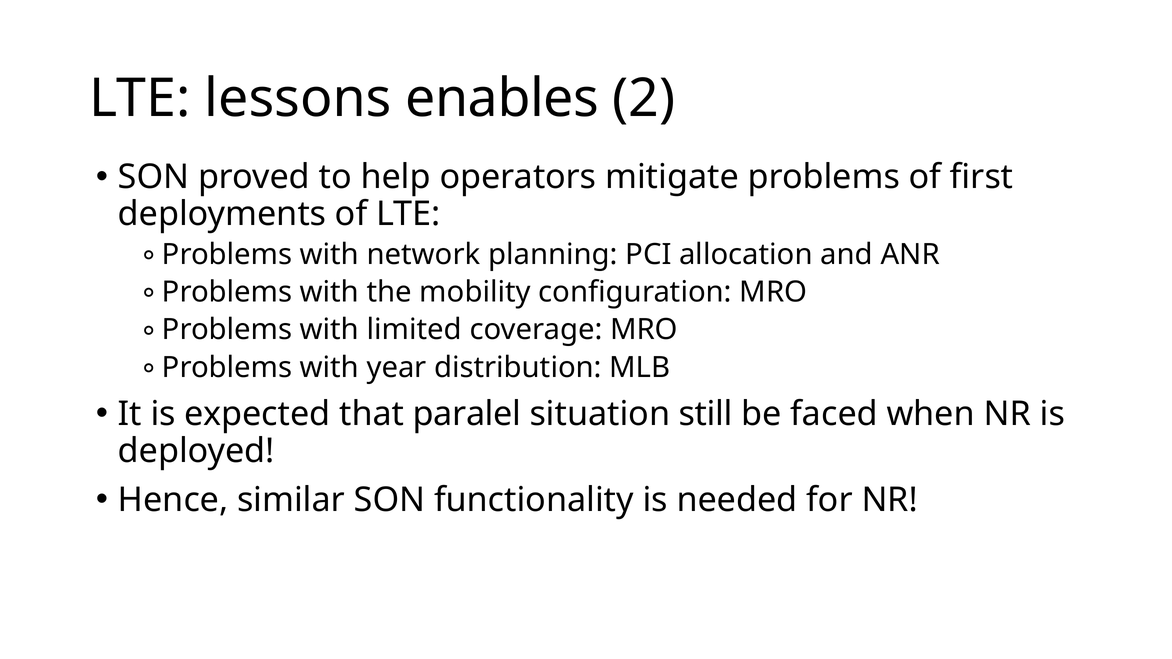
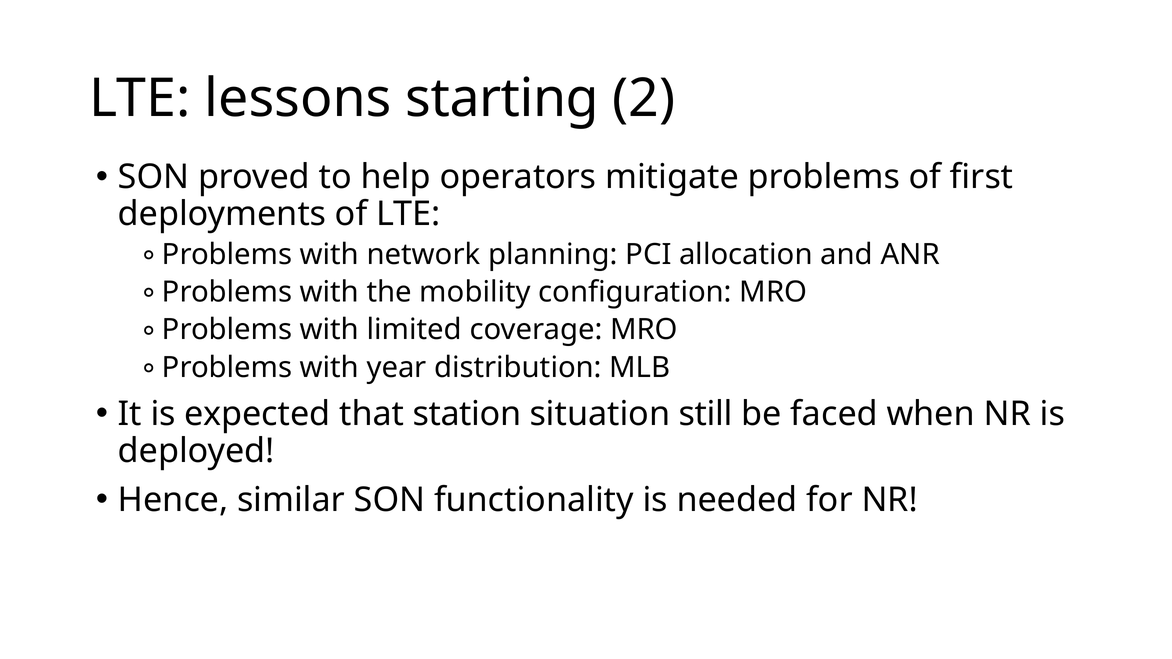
enables: enables -> starting
paralel: paralel -> station
